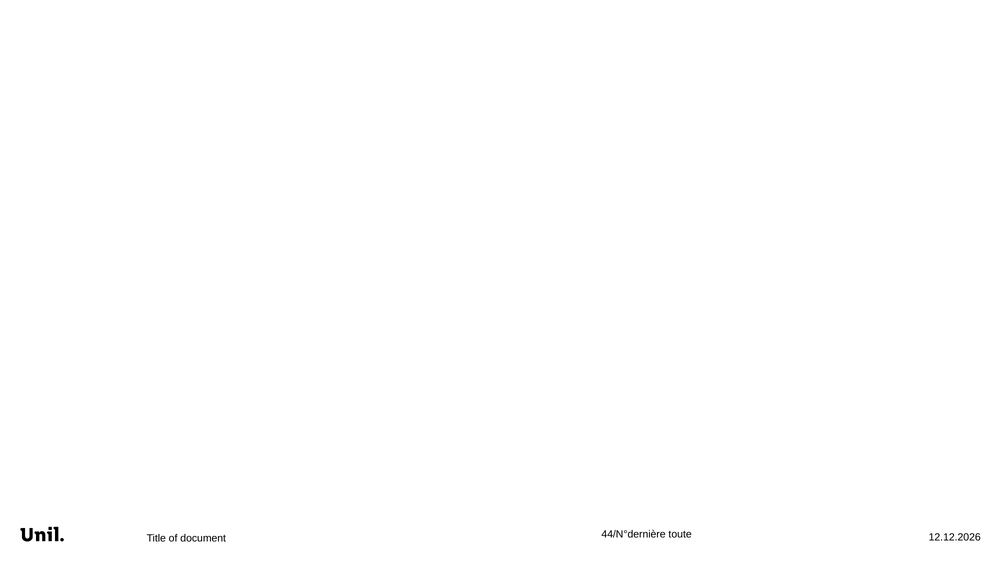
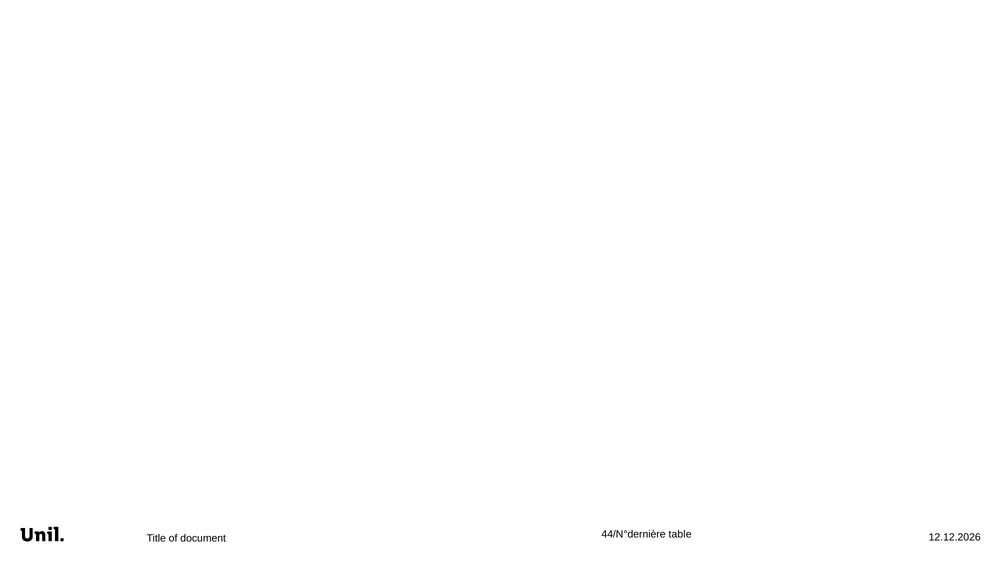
toute: toute -> table
